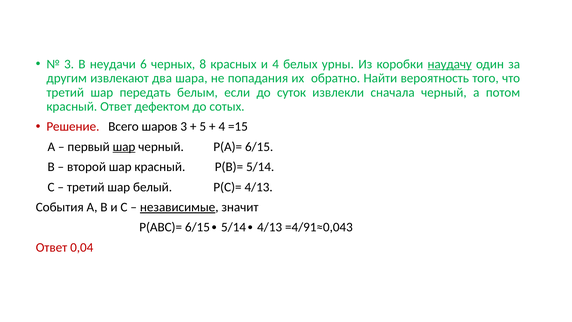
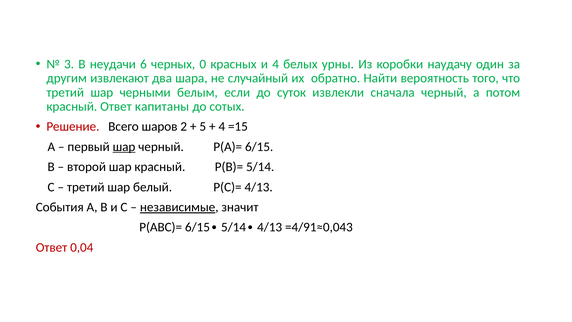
8: 8 -> 0
наудачу underline: present -> none
попадания: попадания -> случайный
передать: передать -> черными
дефектом: дефектом -> капитаны
шаров 3: 3 -> 2
